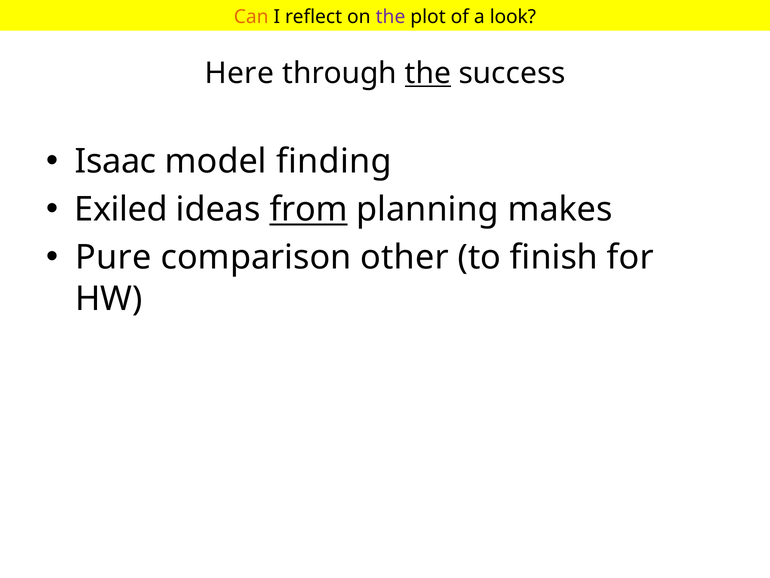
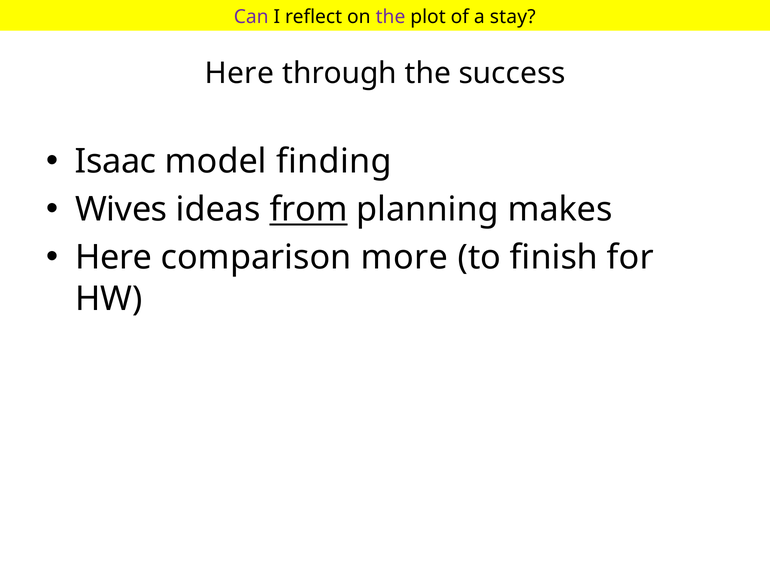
Can colour: orange -> purple
look: look -> stay
the at (428, 73) underline: present -> none
Exiled: Exiled -> Wives
Pure at (113, 257): Pure -> Here
other: other -> more
